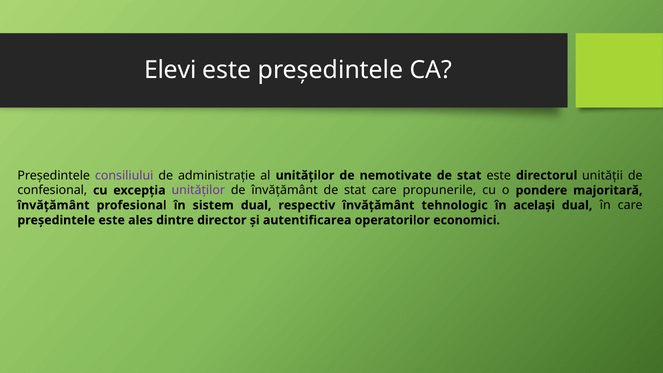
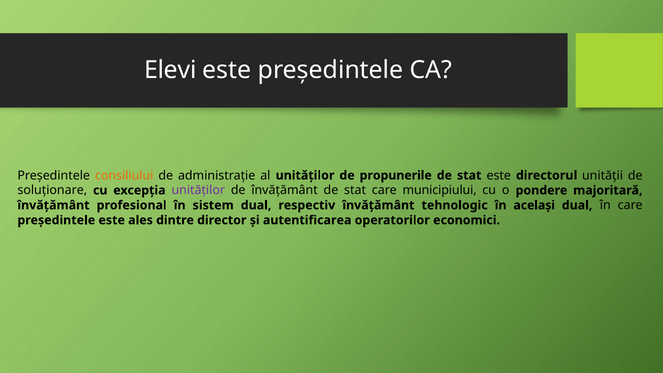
consiliului colour: purple -> orange
nemotivate: nemotivate -> propunerile
confesional: confesional -> soluționare
propunerile: propunerile -> municipiului
